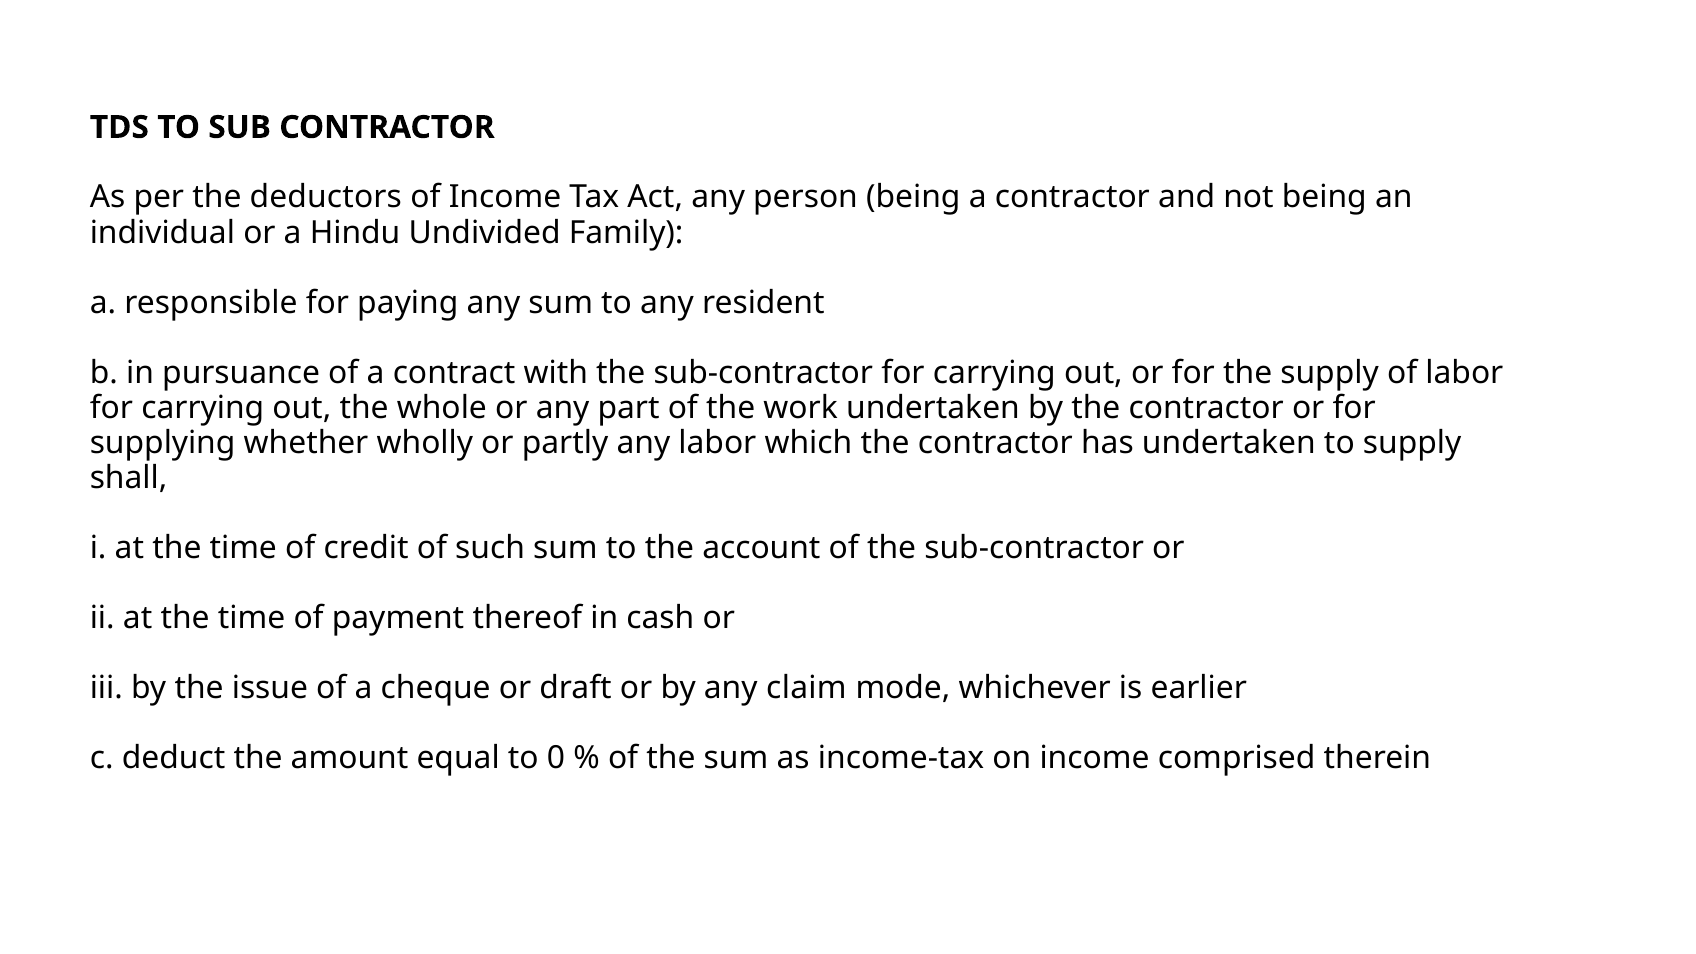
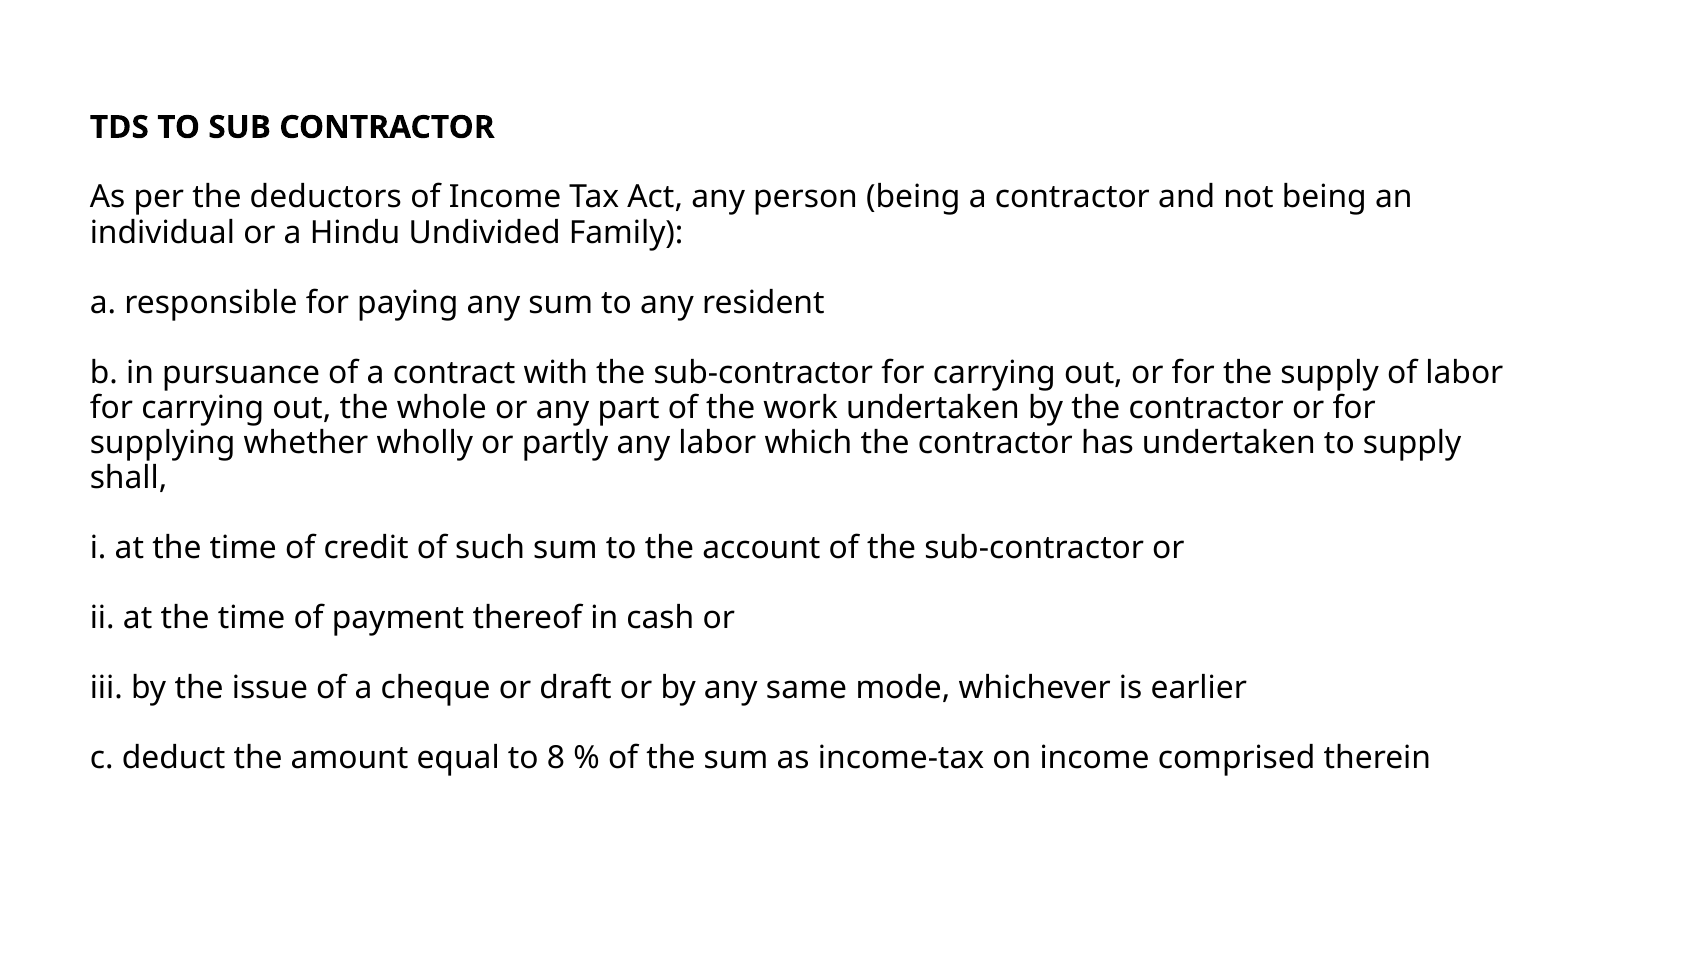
claim: claim -> same
0: 0 -> 8
